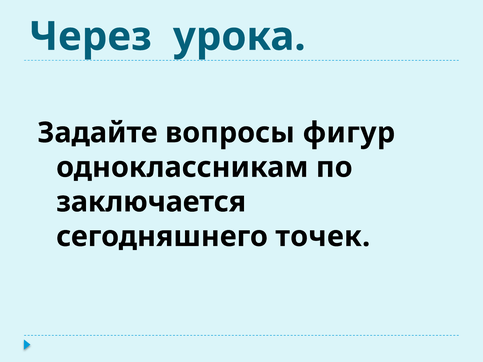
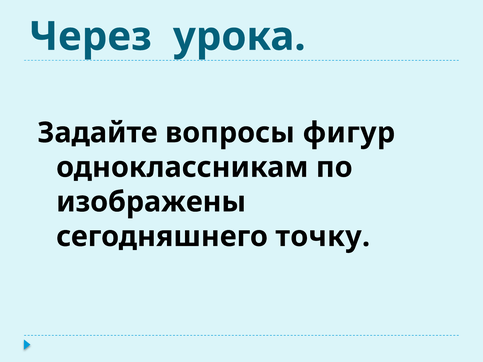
заключается: заключается -> изображены
точек: точек -> точку
